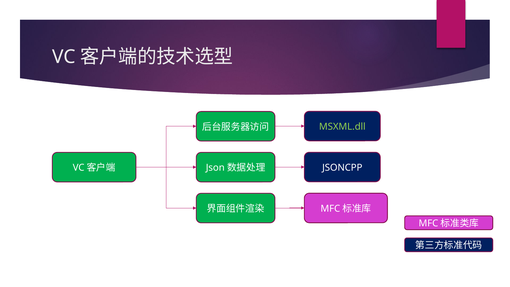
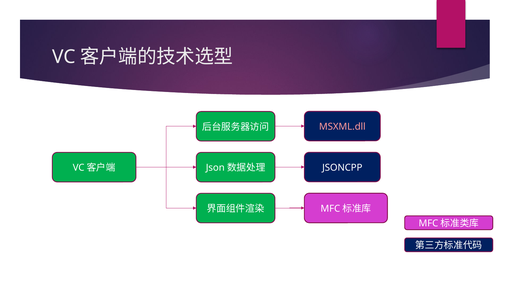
MSXML.dll colour: light green -> pink
